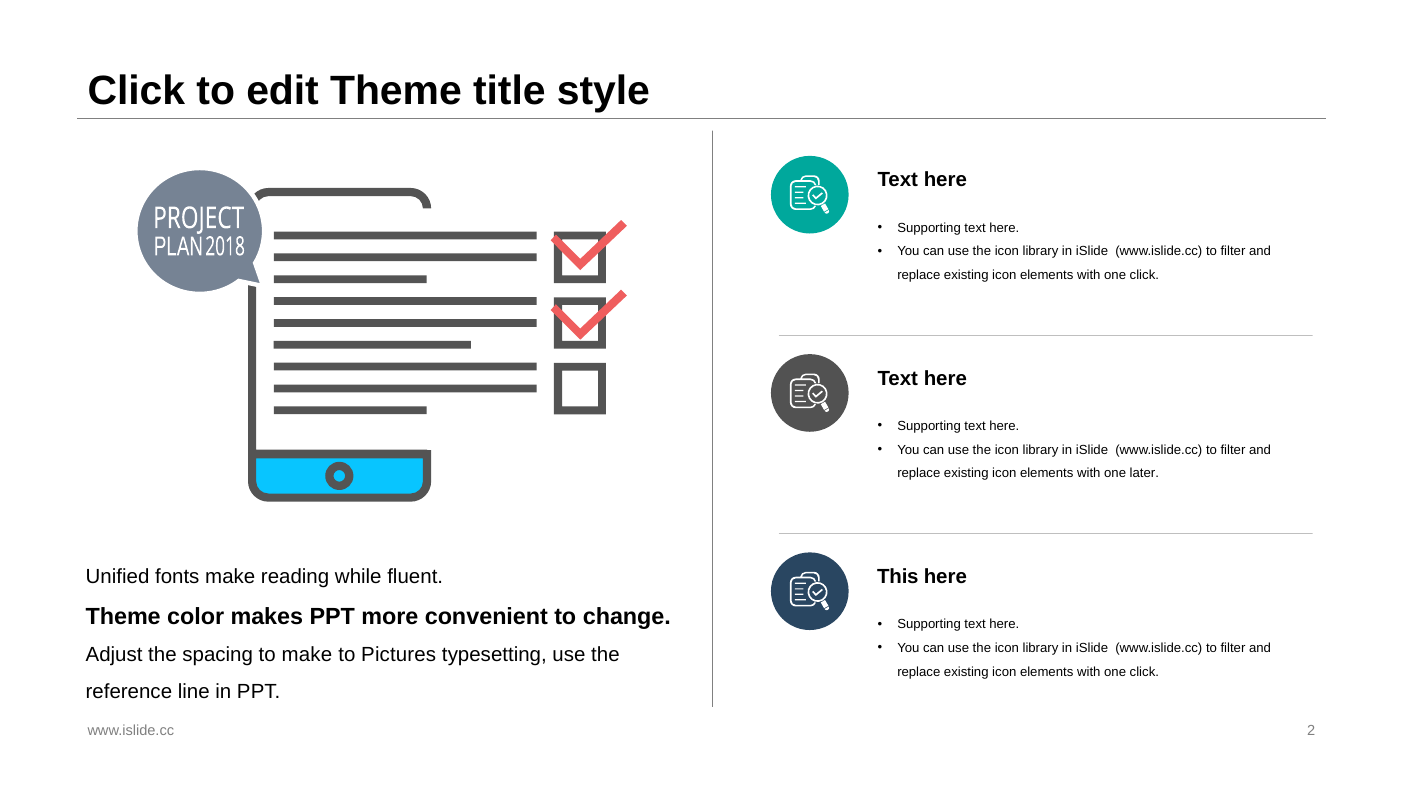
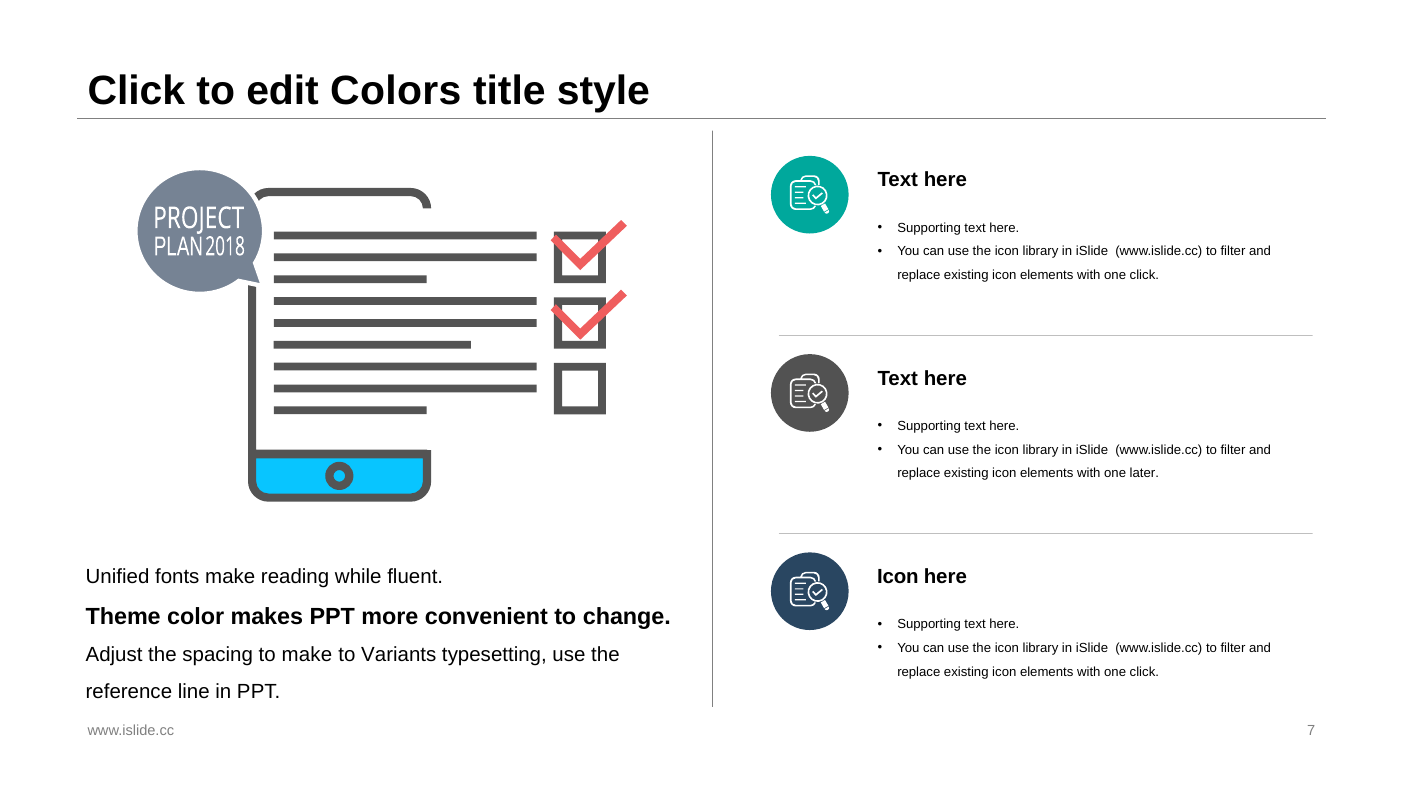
edit Theme: Theme -> Colors
This at (898, 577): This -> Icon
Pictures: Pictures -> Variants
2: 2 -> 7
